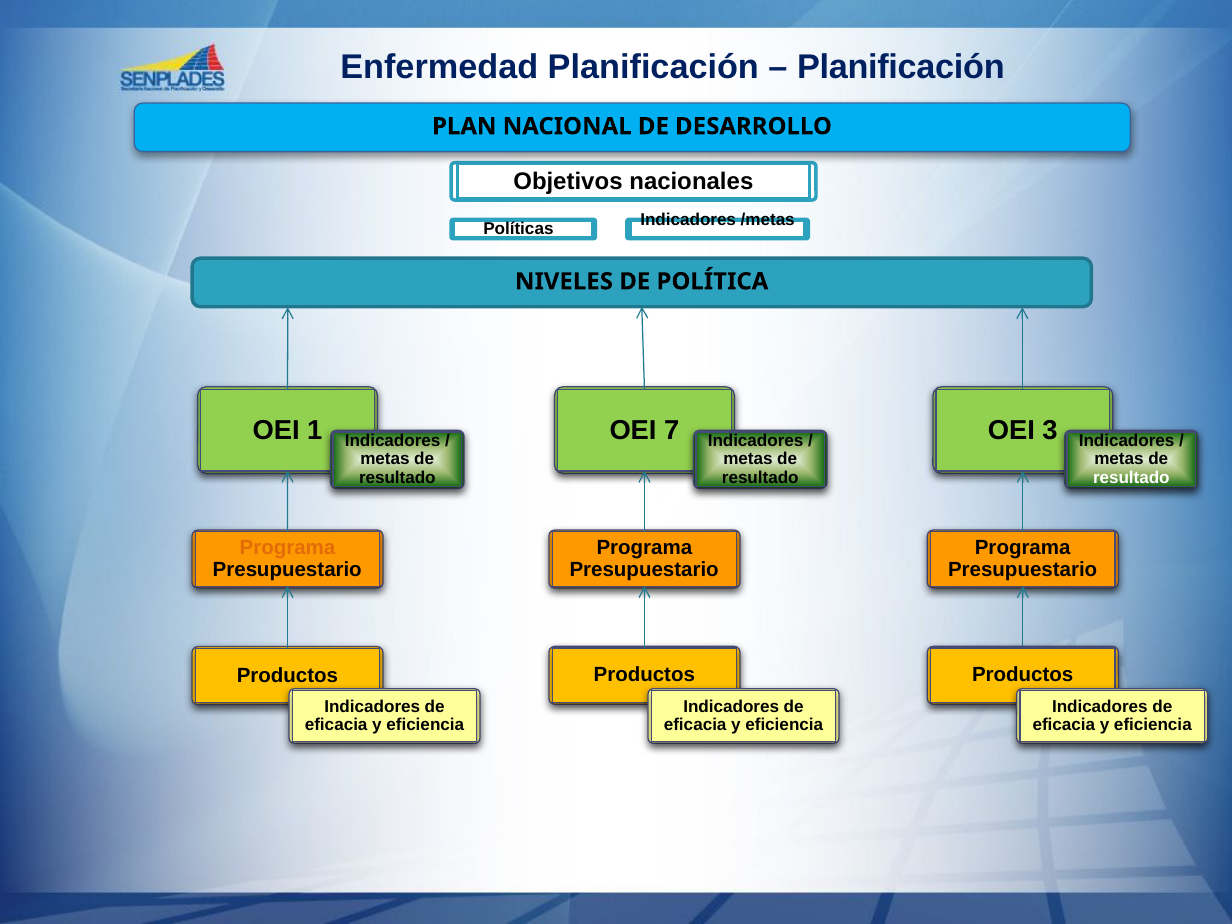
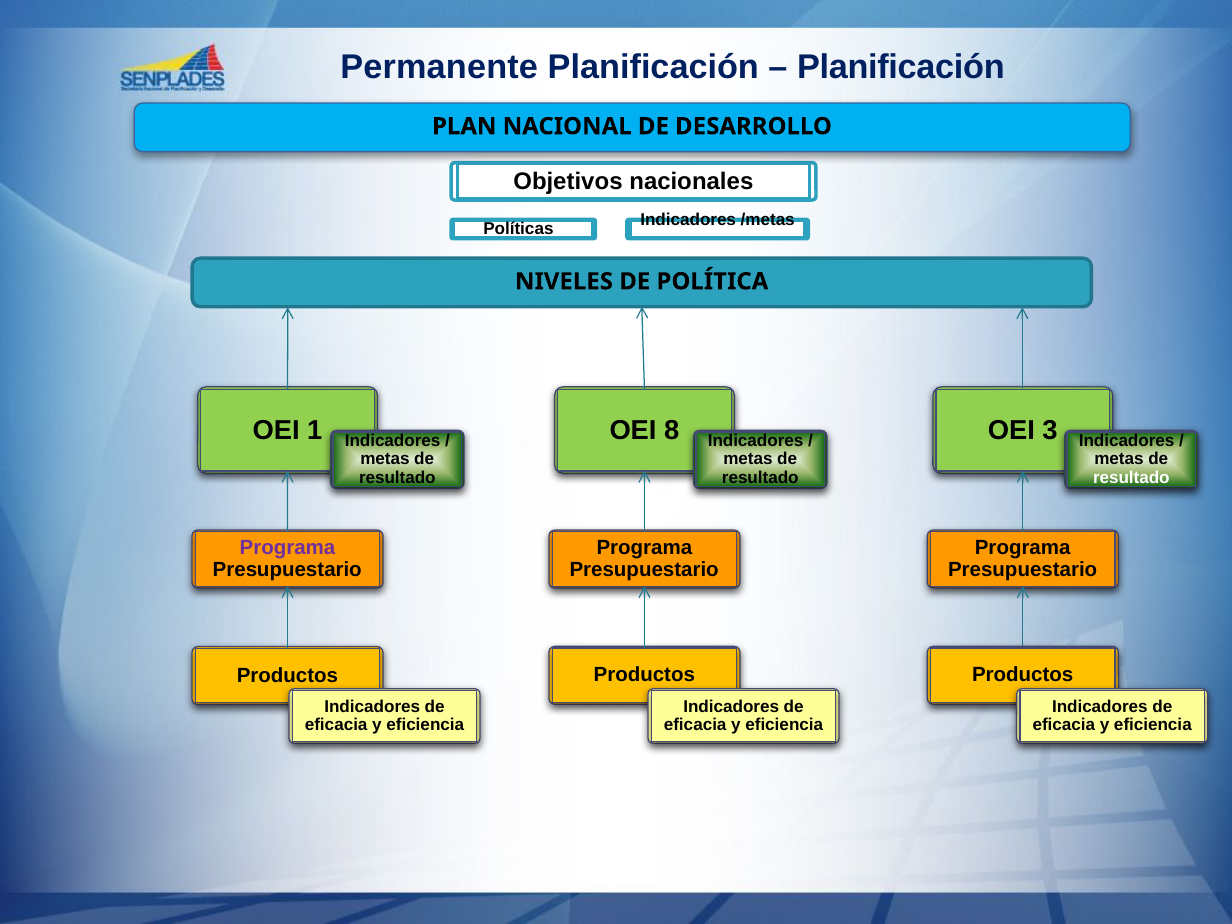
Enfermedad: Enfermedad -> Permanente
7: 7 -> 8
Programa at (287, 548) colour: orange -> purple
